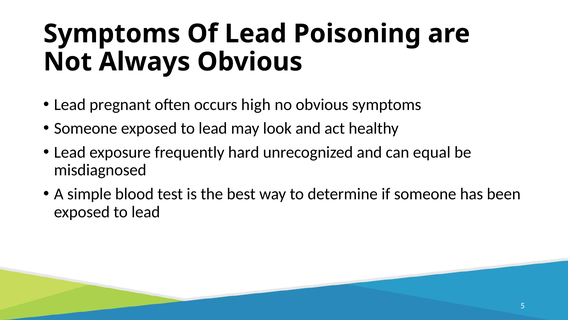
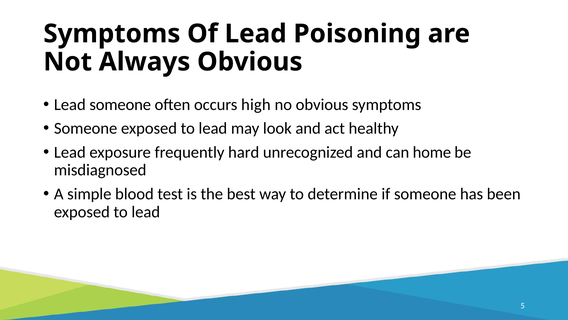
Lead pregnant: pregnant -> someone
equal: equal -> home
